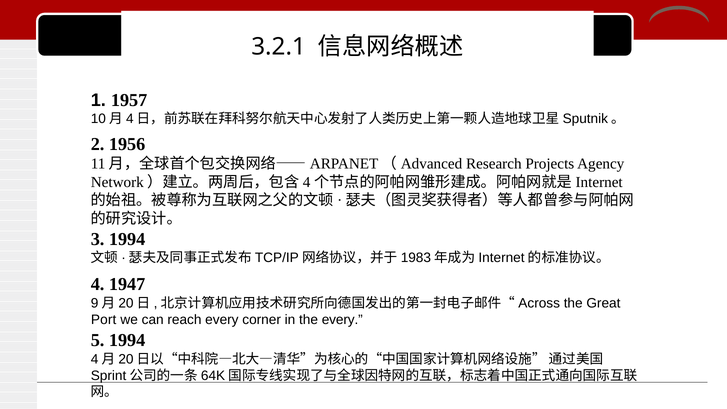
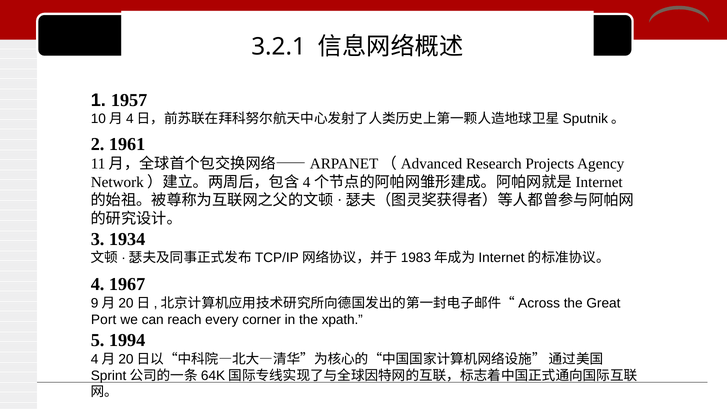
1956: 1956 -> 1961
3 1994: 1994 -> 1934
1947: 1947 -> 1967
the every: every -> xpath
